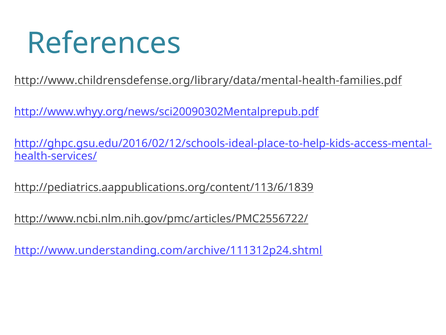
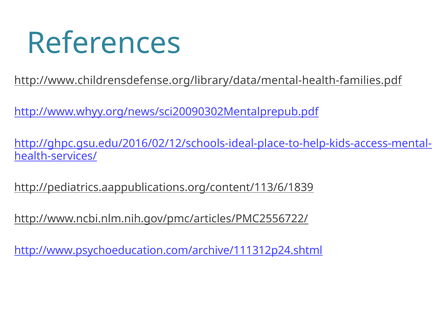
http://www.understanding.com/archive/111312p24.shtml: http://www.understanding.com/archive/111312p24.shtml -> http://www.psychoeducation.com/archive/111312p24.shtml
